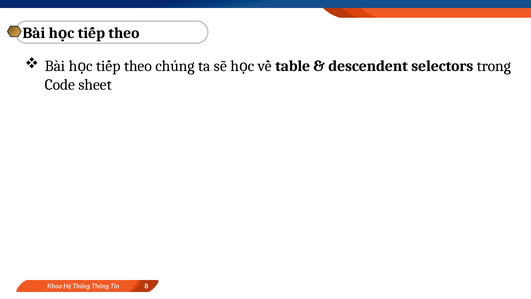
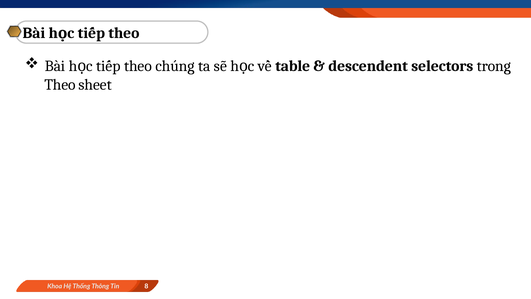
Code at (60, 85): Code -> Theo
